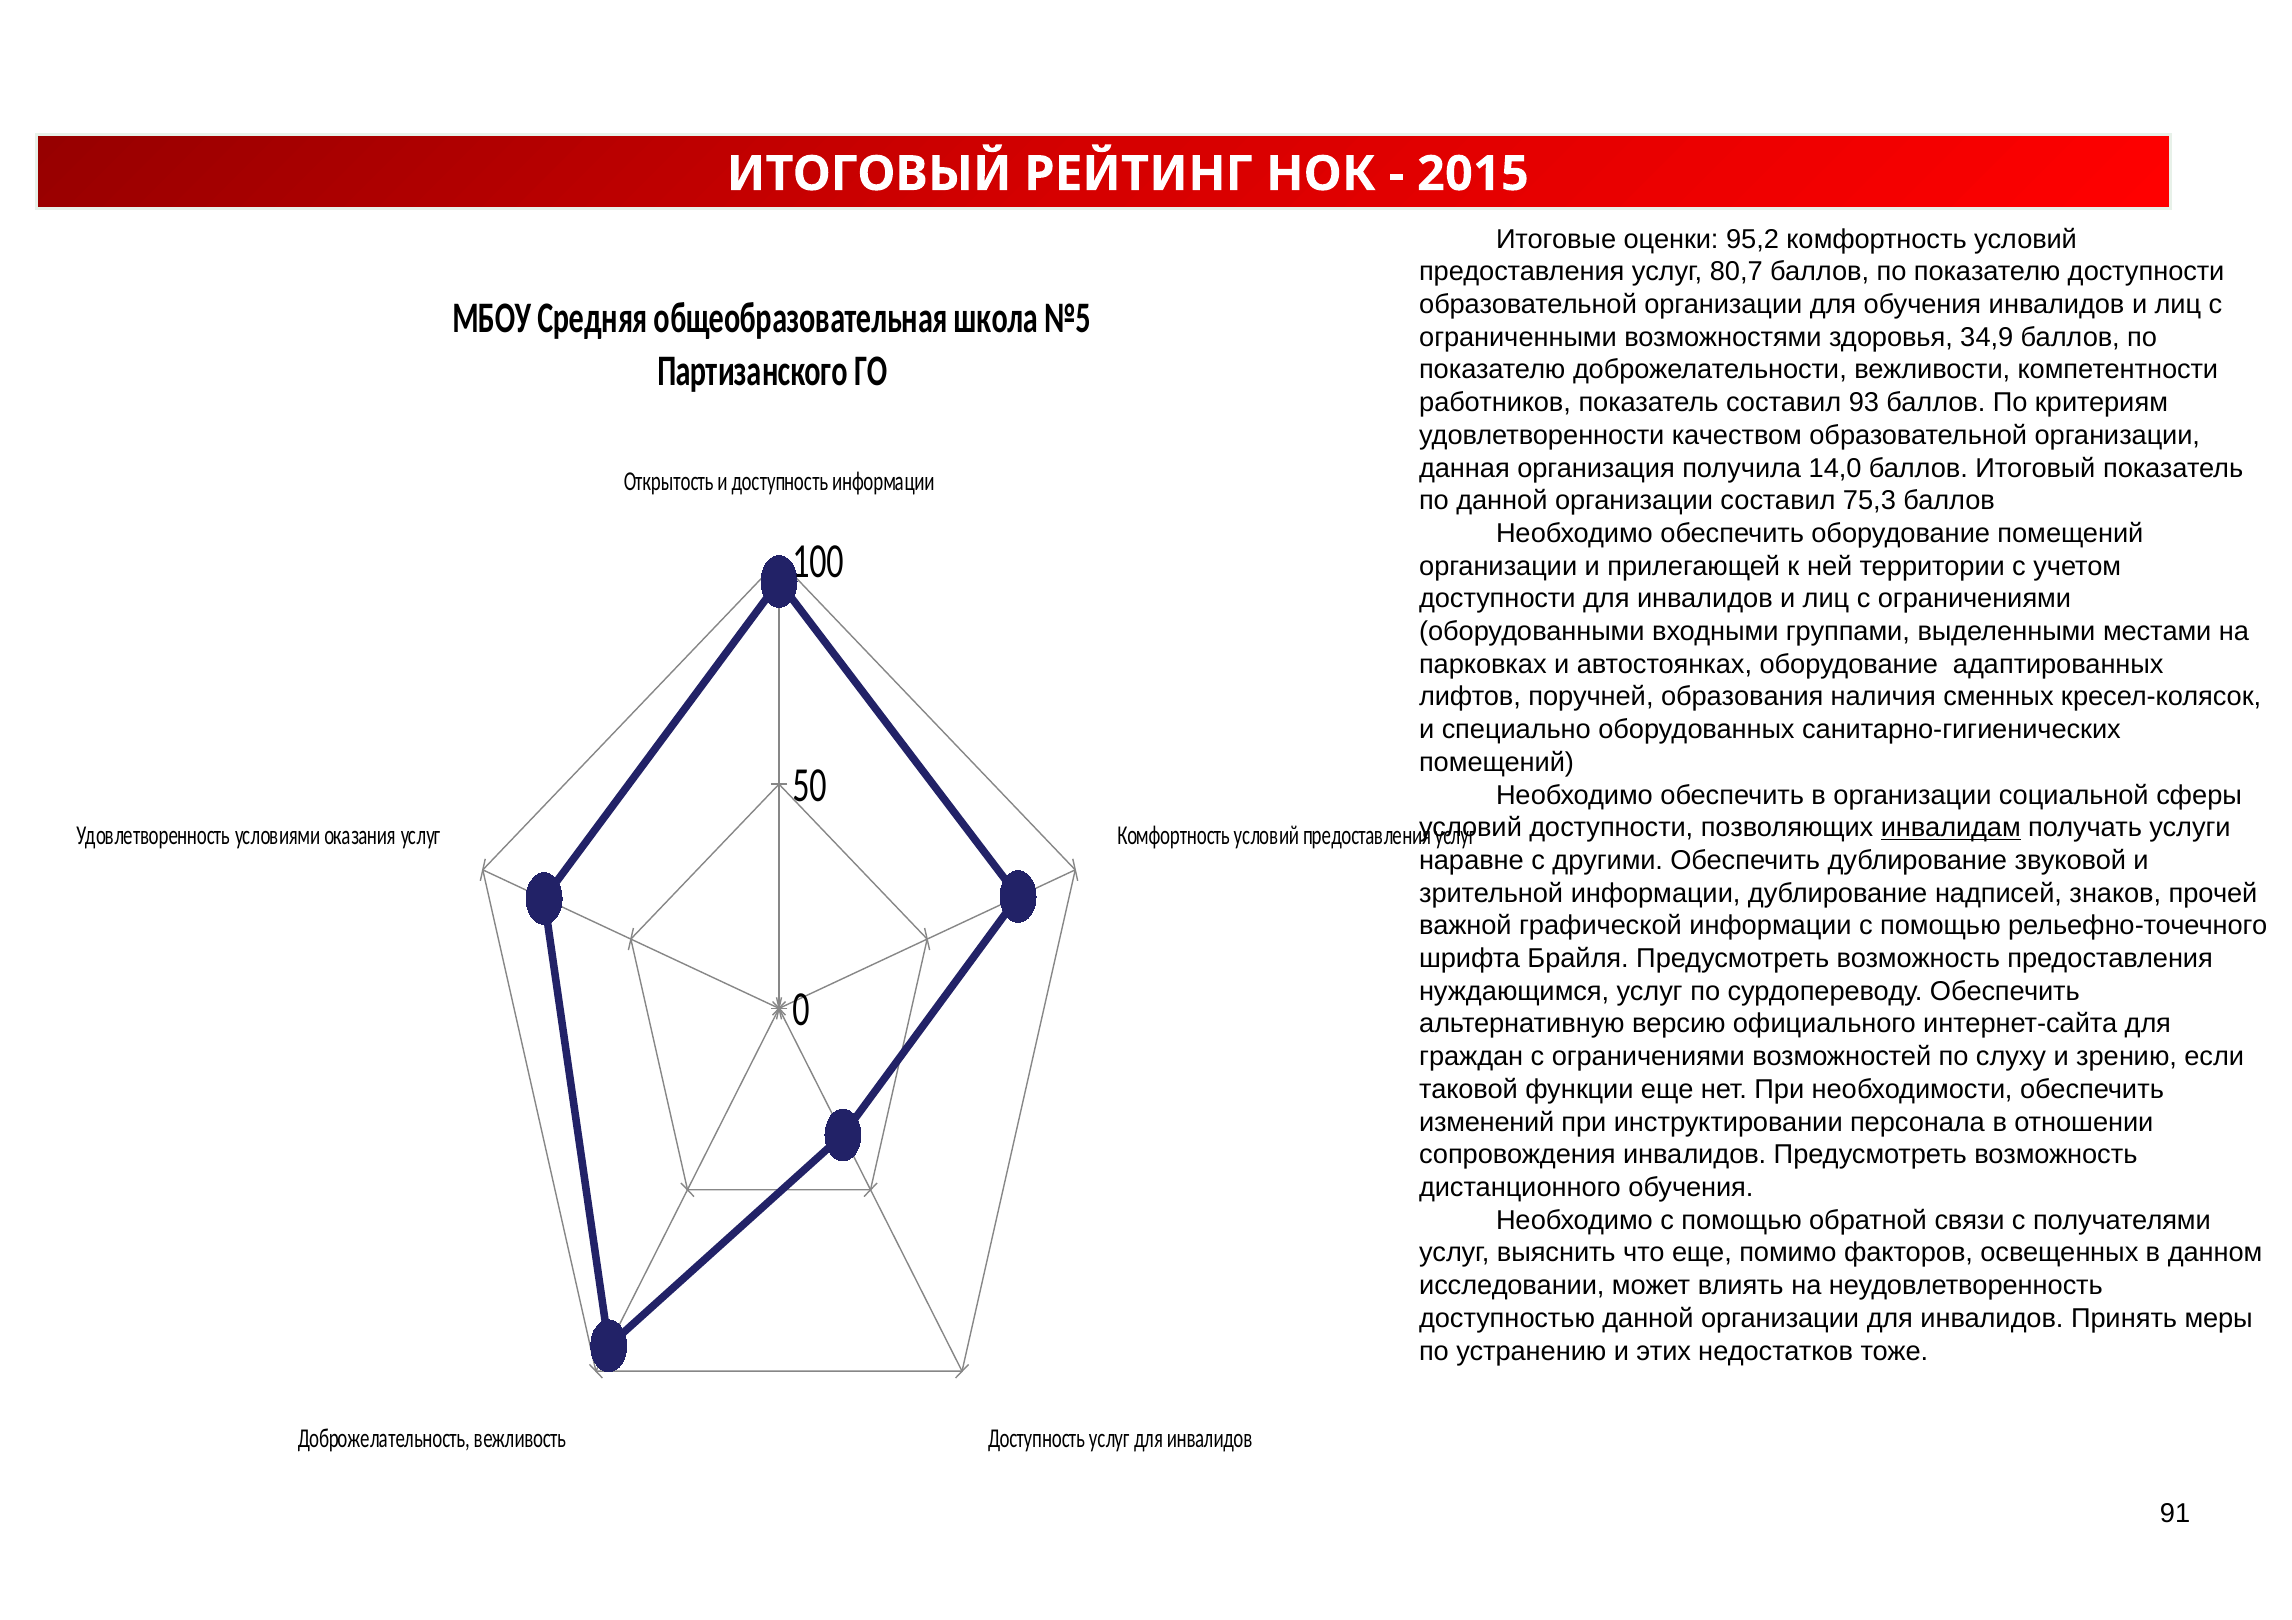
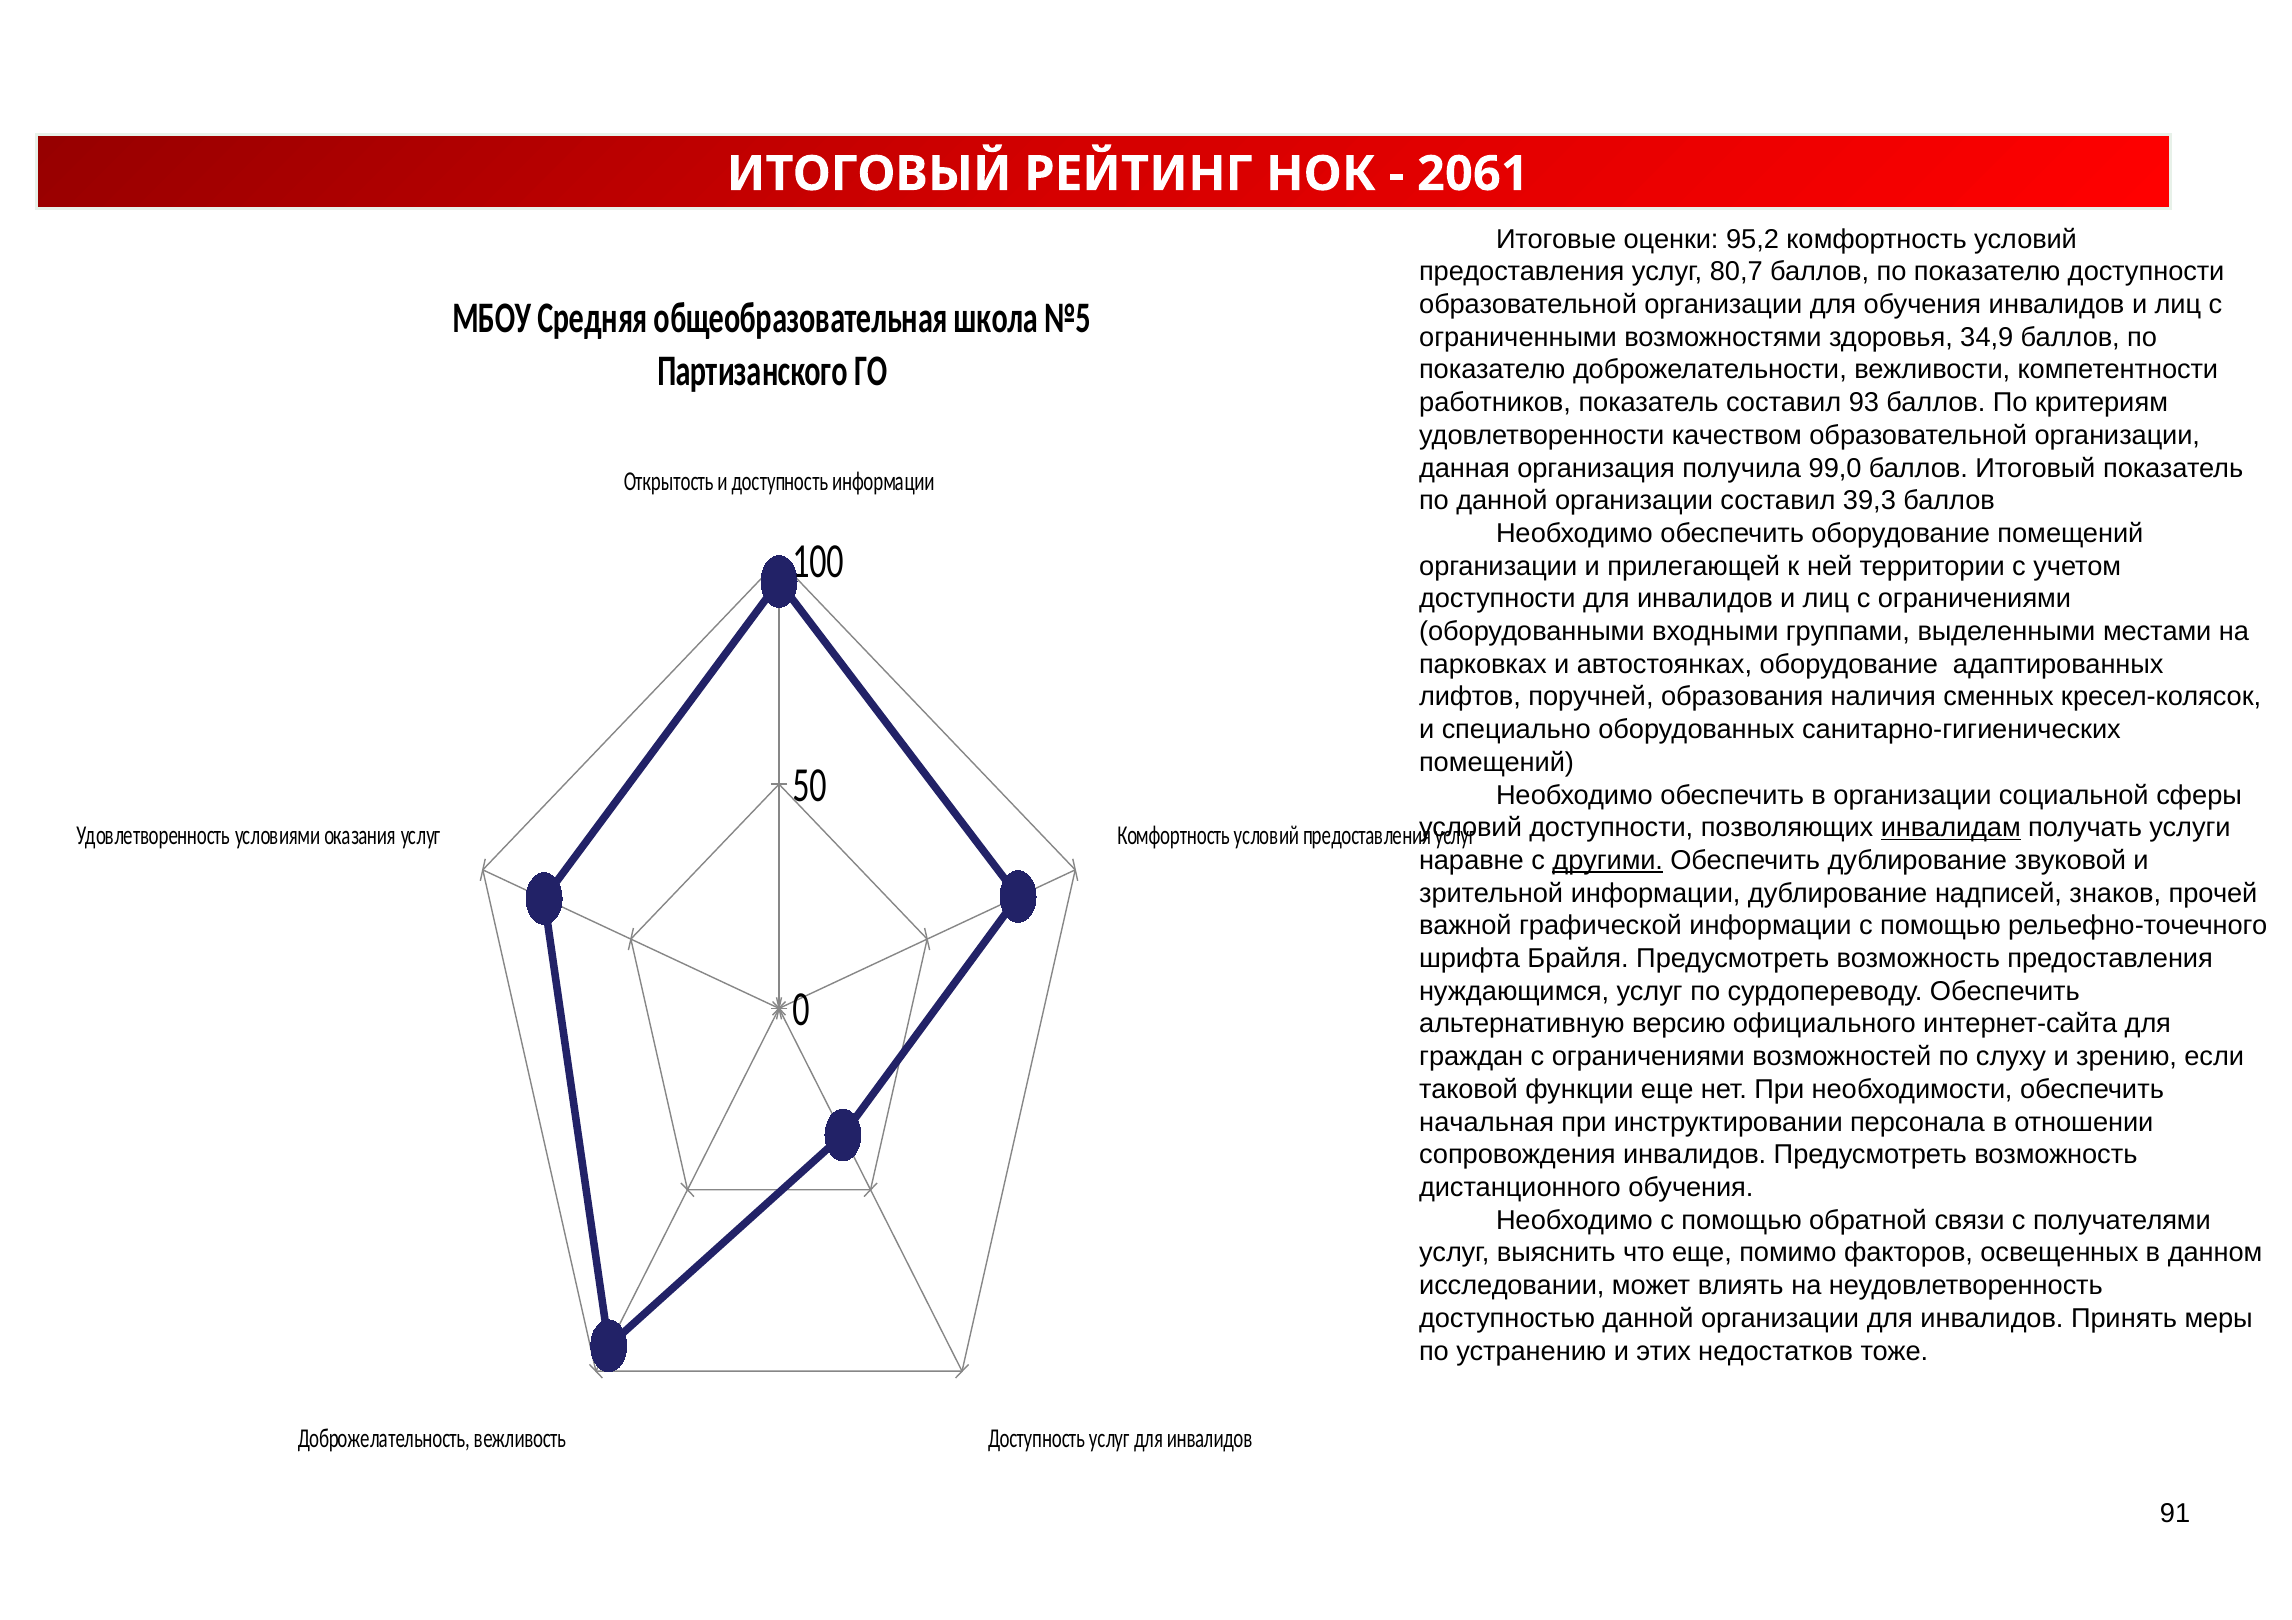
2015: 2015 -> 2061
14,0: 14,0 -> 99,0
75,3: 75,3 -> 39,3
другими underline: none -> present
изменений: изменений -> начальная
